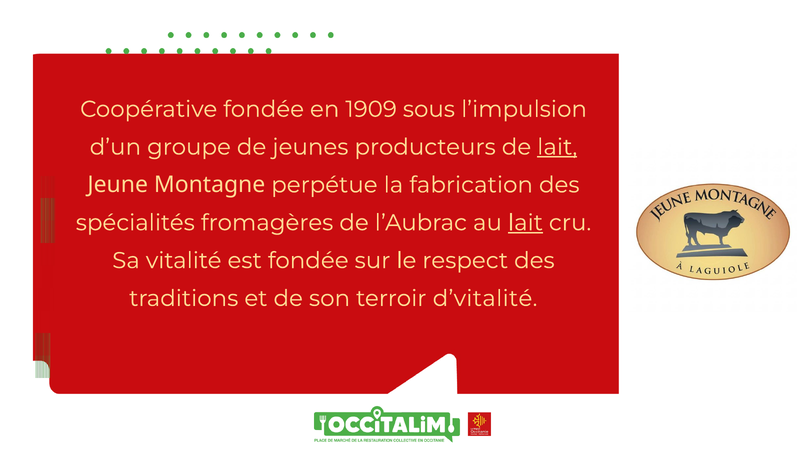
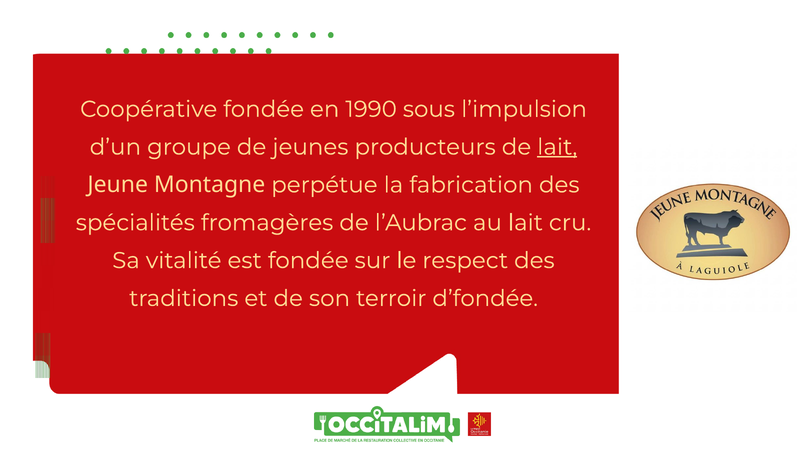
1909: 1909 -> 1990
lait at (525, 223) underline: present -> none
d’vitalité: d’vitalité -> d’fondée
